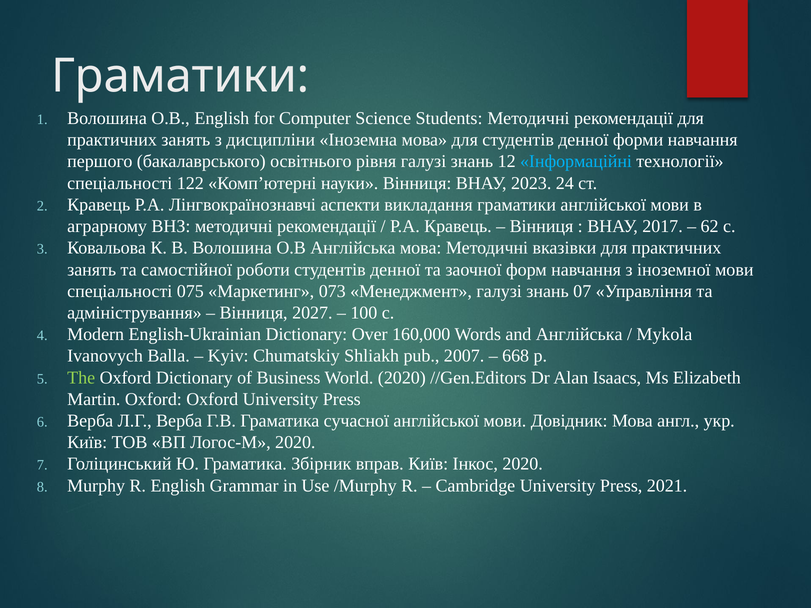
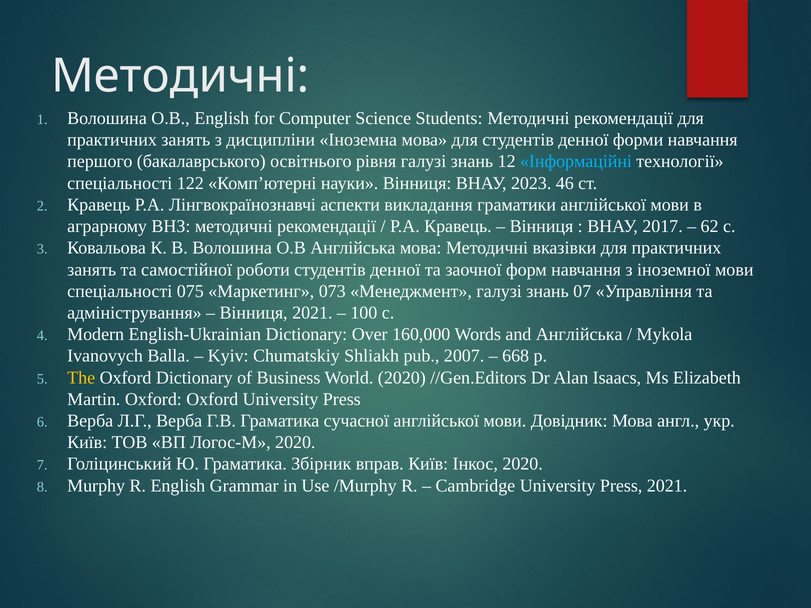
Граматики at (180, 76): Граматики -> Методичні
24: 24 -> 46
Вінниця 2027: 2027 -> 2021
The colour: light green -> yellow
